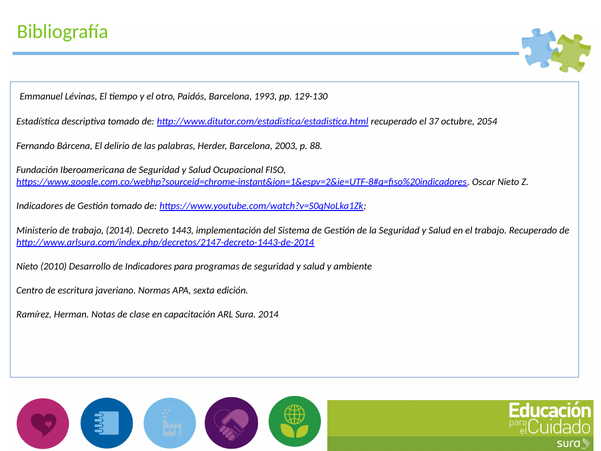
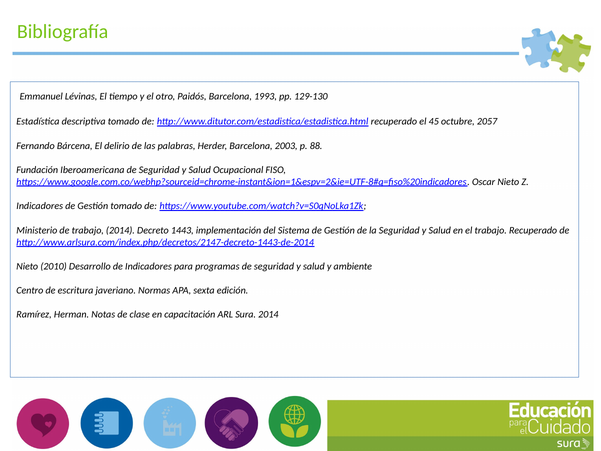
37: 37 -> 45
2054: 2054 -> 2057
